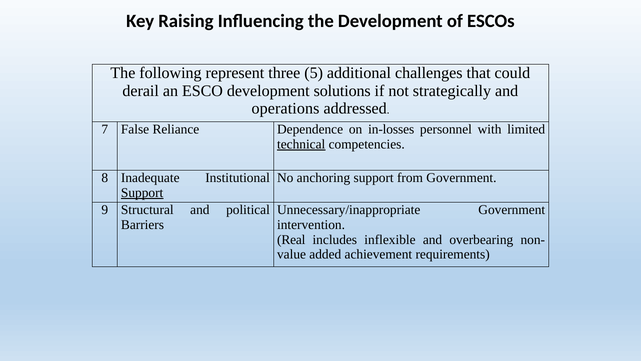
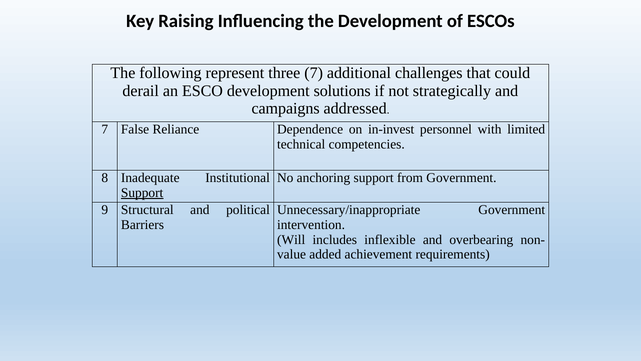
three 5: 5 -> 7
operations: operations -> campaigns
in-losses: in-losses -> in-invest
technical underline: present -> none
Real: Real -> Will
